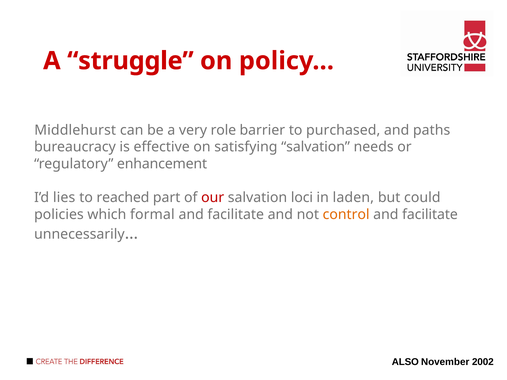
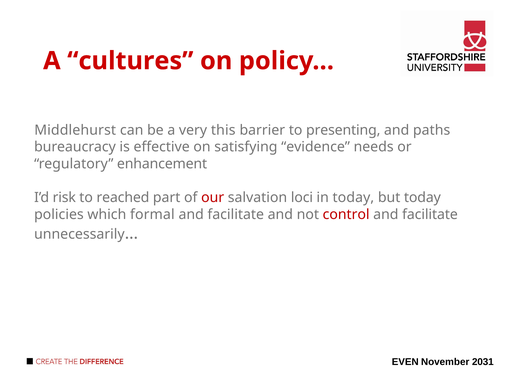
struggle: struggle -> cultures
role: role -> this
purchased: purchased -> presenting
satisfying salvation: salvation -> evidence
lies: lies -> risk
in laden: laden -> today
but could: could -> today
control colour: orange -> red
ALSO: ALSO -> EVEN
2002: 2002 -> 2031
